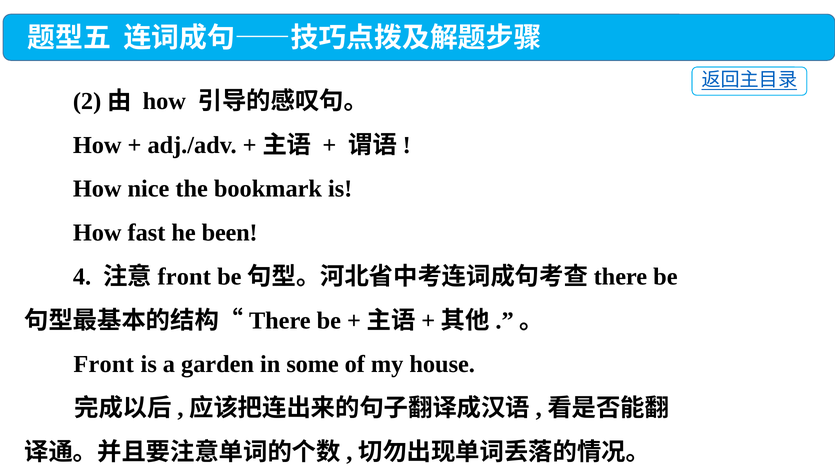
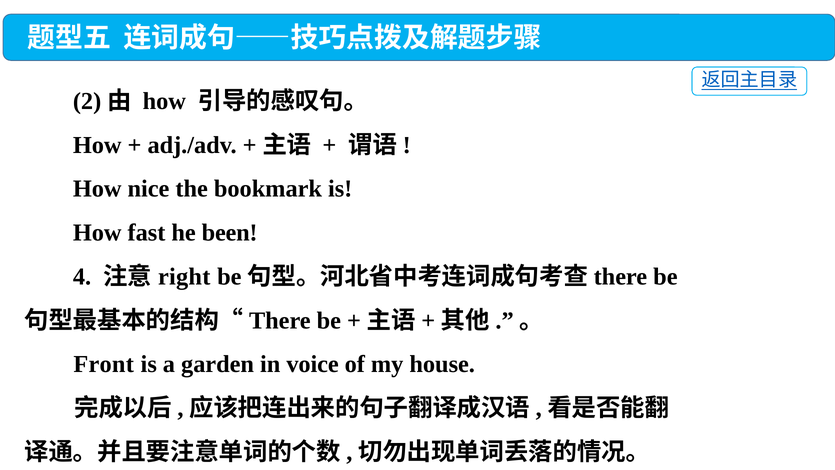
front at (184, 276): front -> right
some: some -> voice
